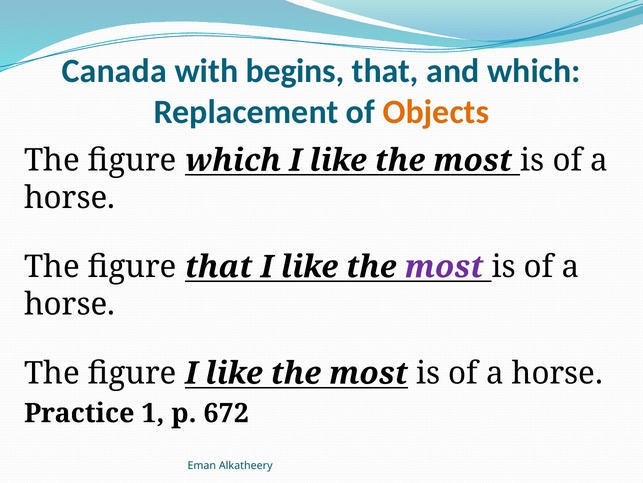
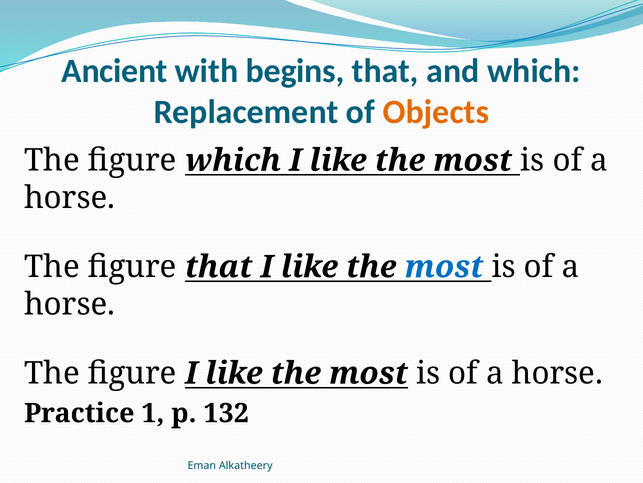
Canada: Canada -> Ancient
most at (444, 267) colour: purple -> blue
672: 672 -> 132
